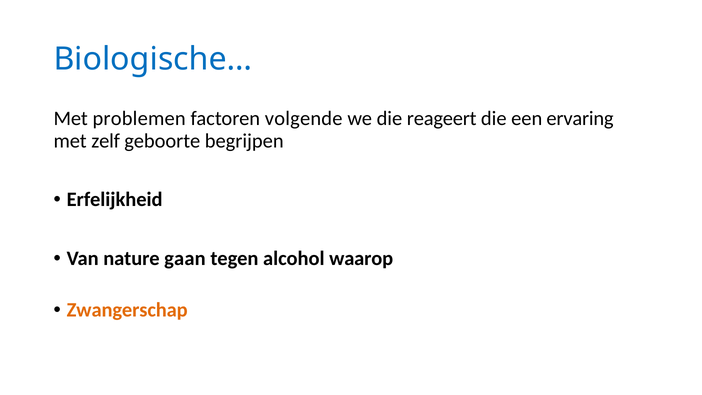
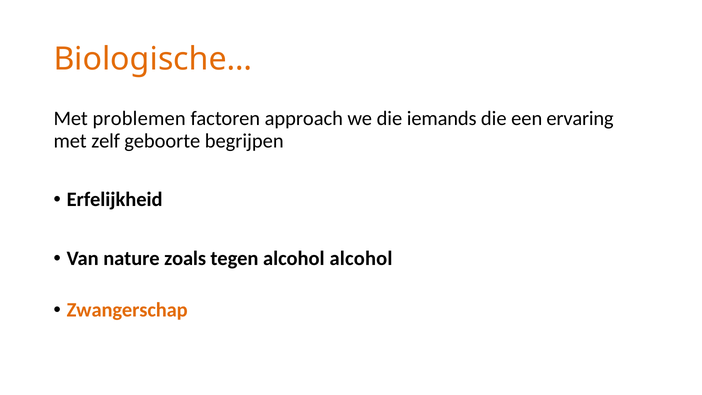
Biologische… colour: blue -> orange
volgende: volgende -> approach
reageert: reageert -> iemands
gaan: gaan -> zoals
alcohol waarop: waarop -> alcohol
